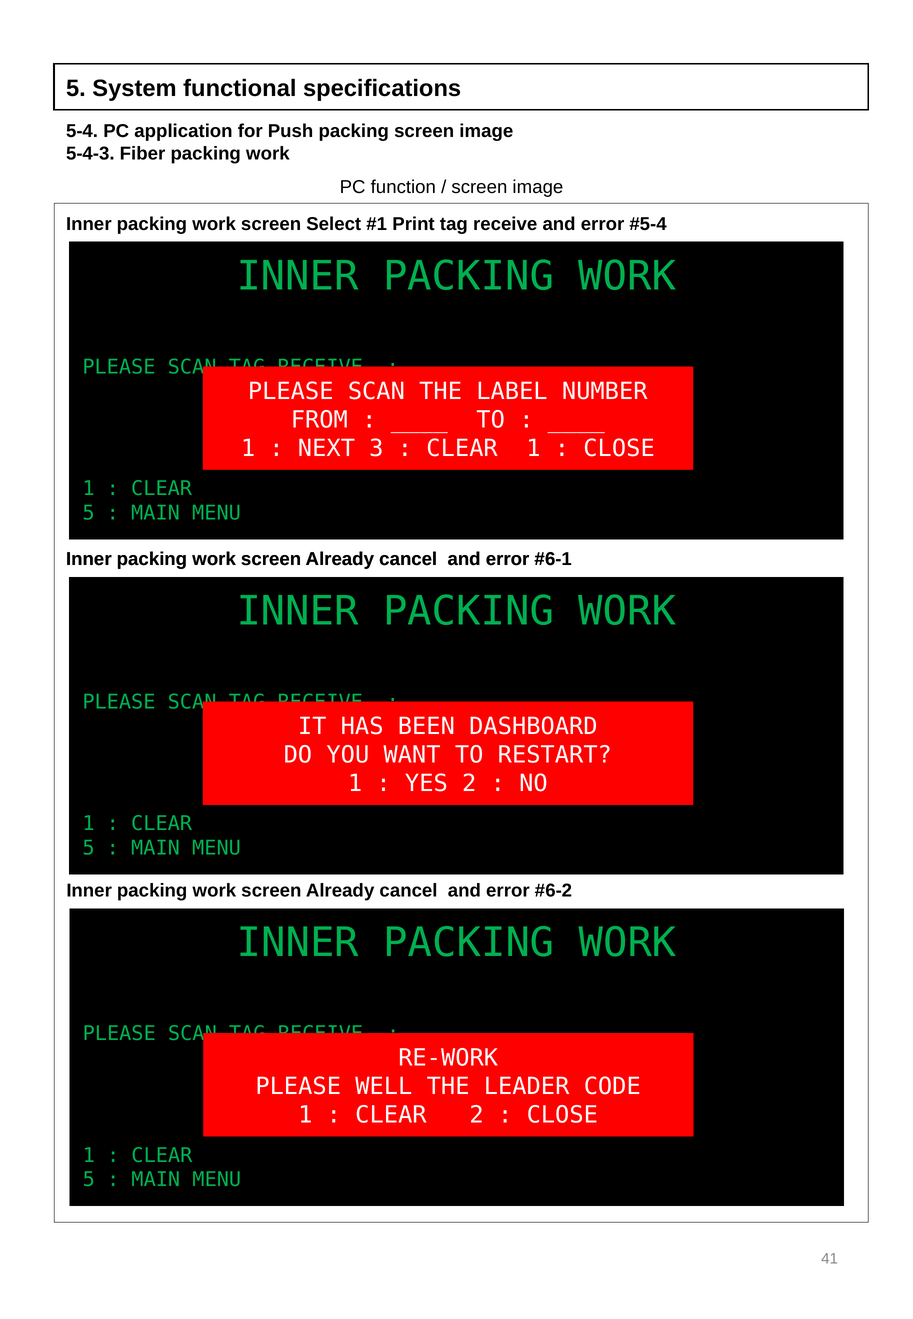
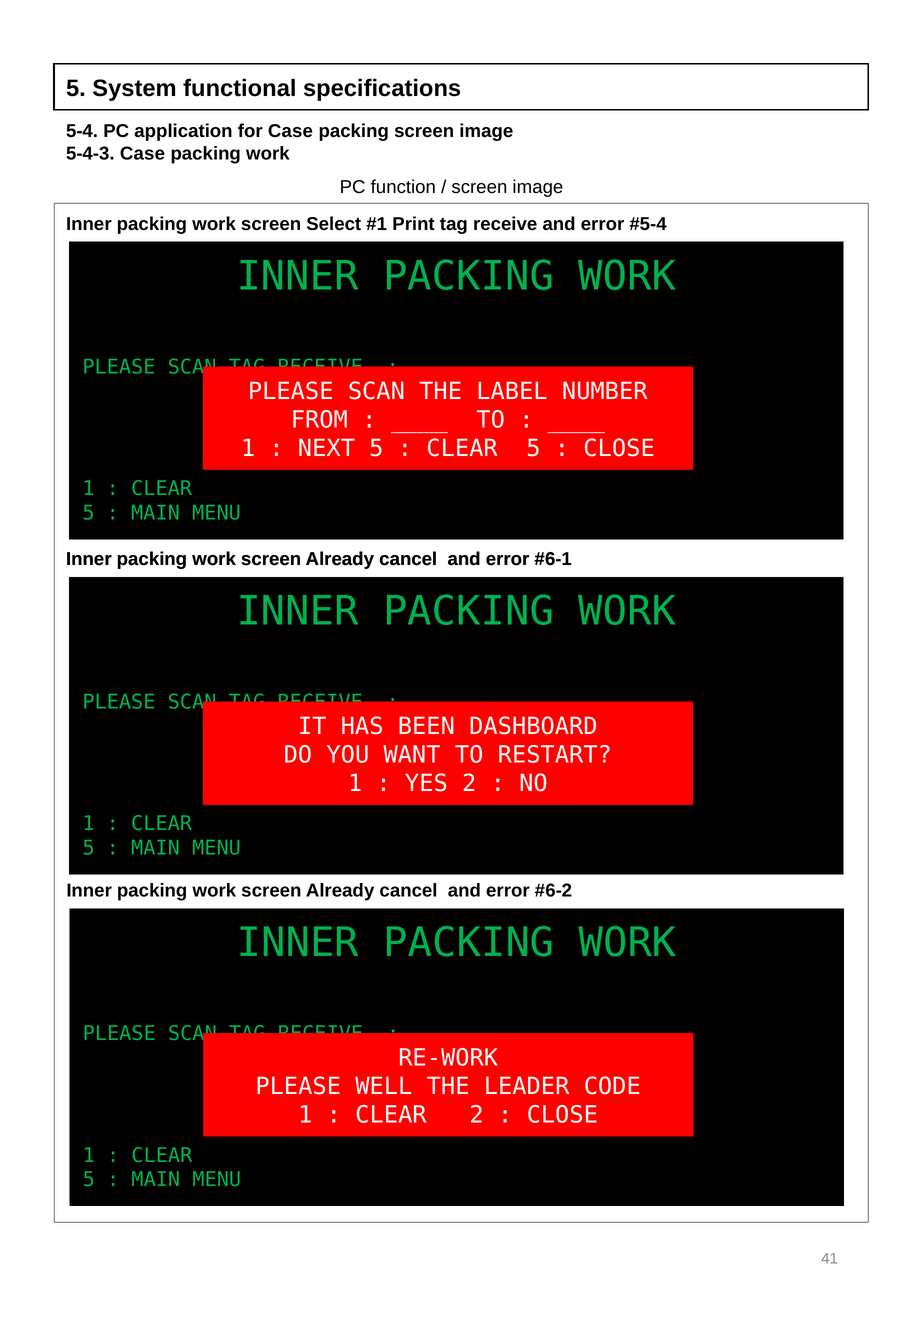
for Push: Push -> Case
5-4-3 Fiber: Fiber -> Case
NEXT 3: 3 -> 5
1 at (533, 448): 1 -> 5
